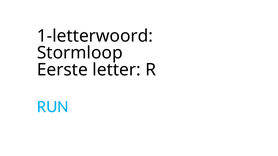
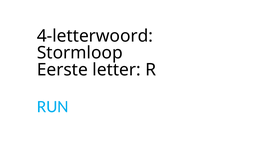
1-letterwoord: 1-letterwoord -> 4-letterwoord
